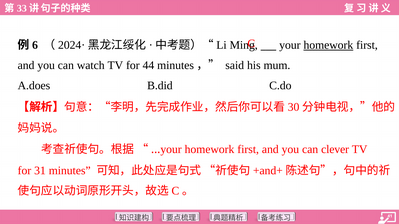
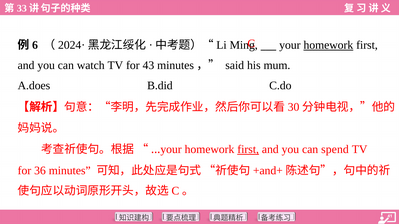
44: 44 -> 43
first at (248, 150) underline: none -> present
clever: clever -> spend
31: 31 -> 36
